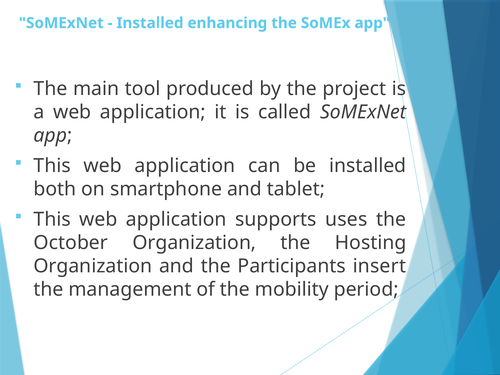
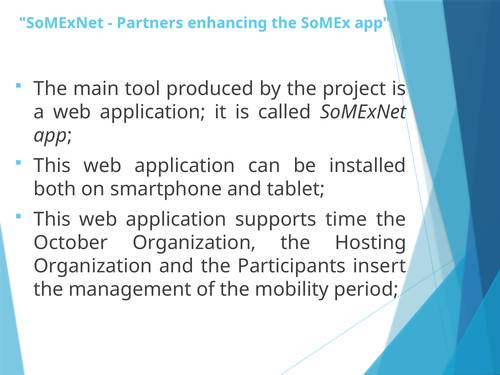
Installed at (150, 23): Installed -> Partners
uses: uses -> time
